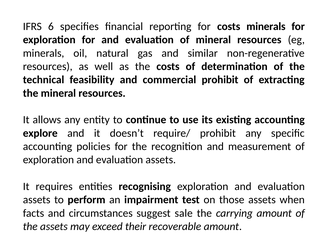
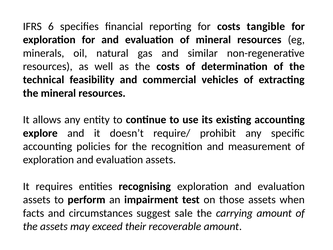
costs minerals: minerals -> tangible
commercial prohibit: prohibit -> vehicles
